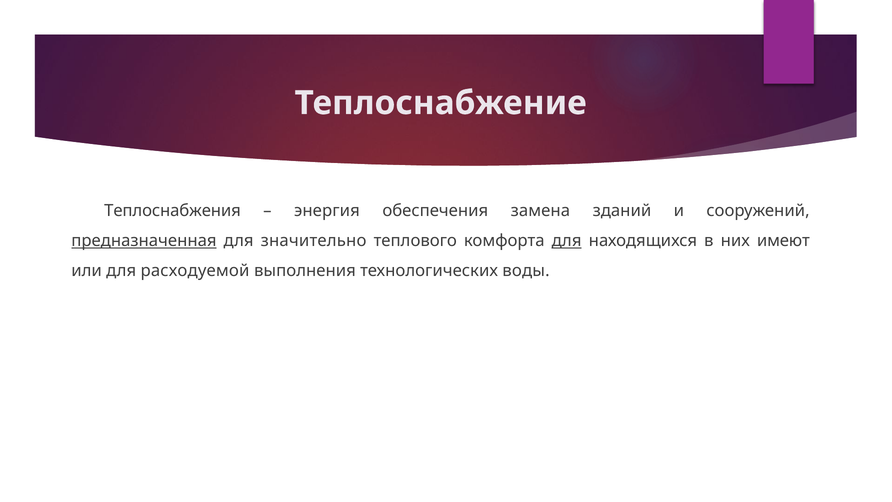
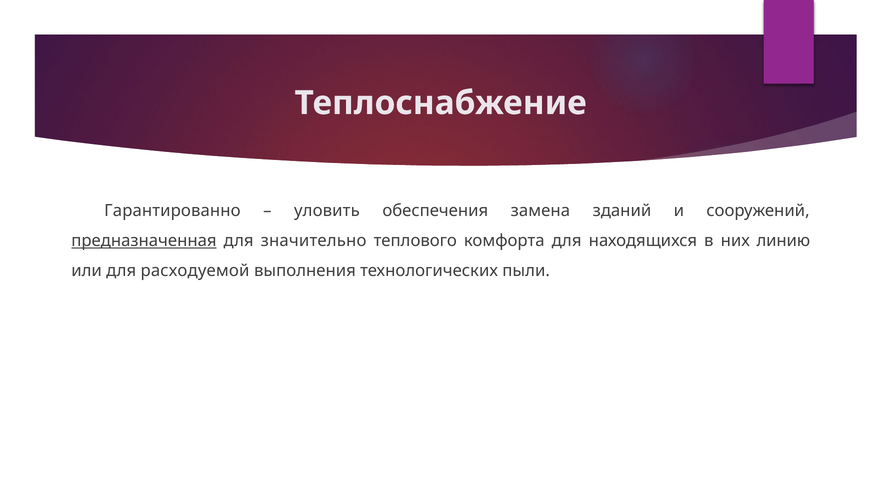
Теплоснабжения: Теплоснабжения -> Гарантированно
энергия: энергия -> уловить
для at (567, 241) underline: present -> none
имеют: имеют -> линию
воды: воды -> пыли
